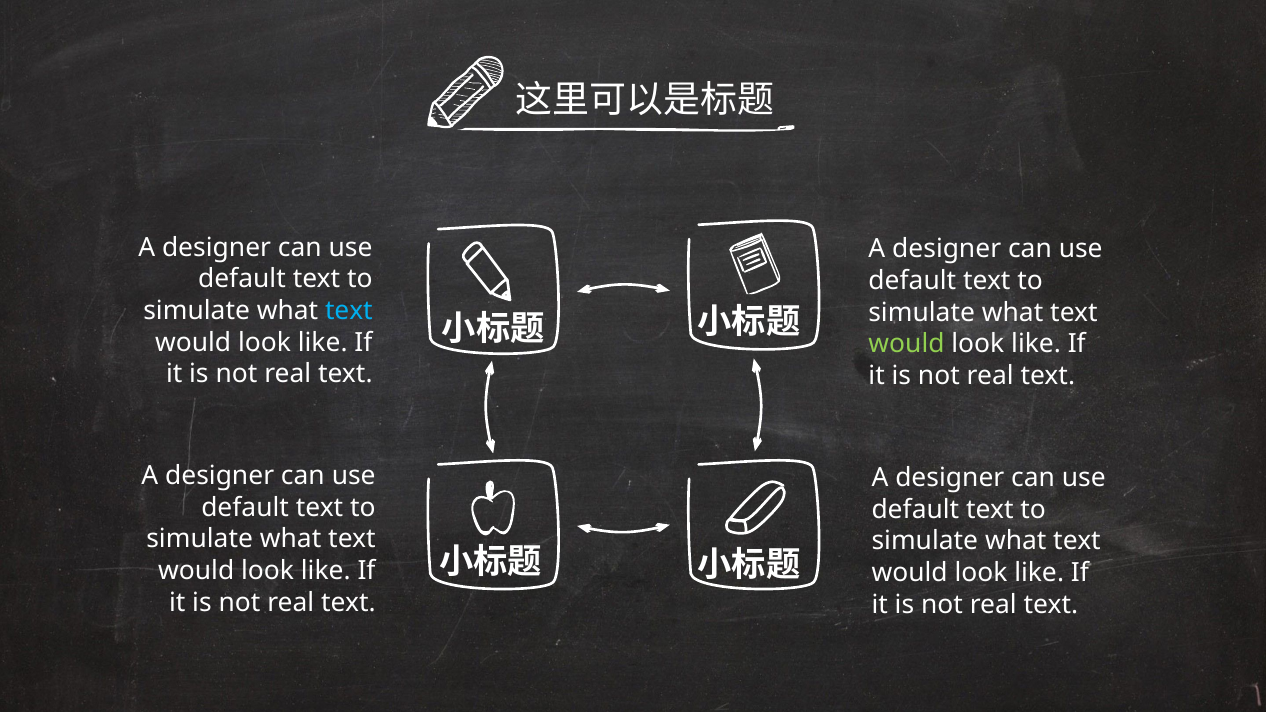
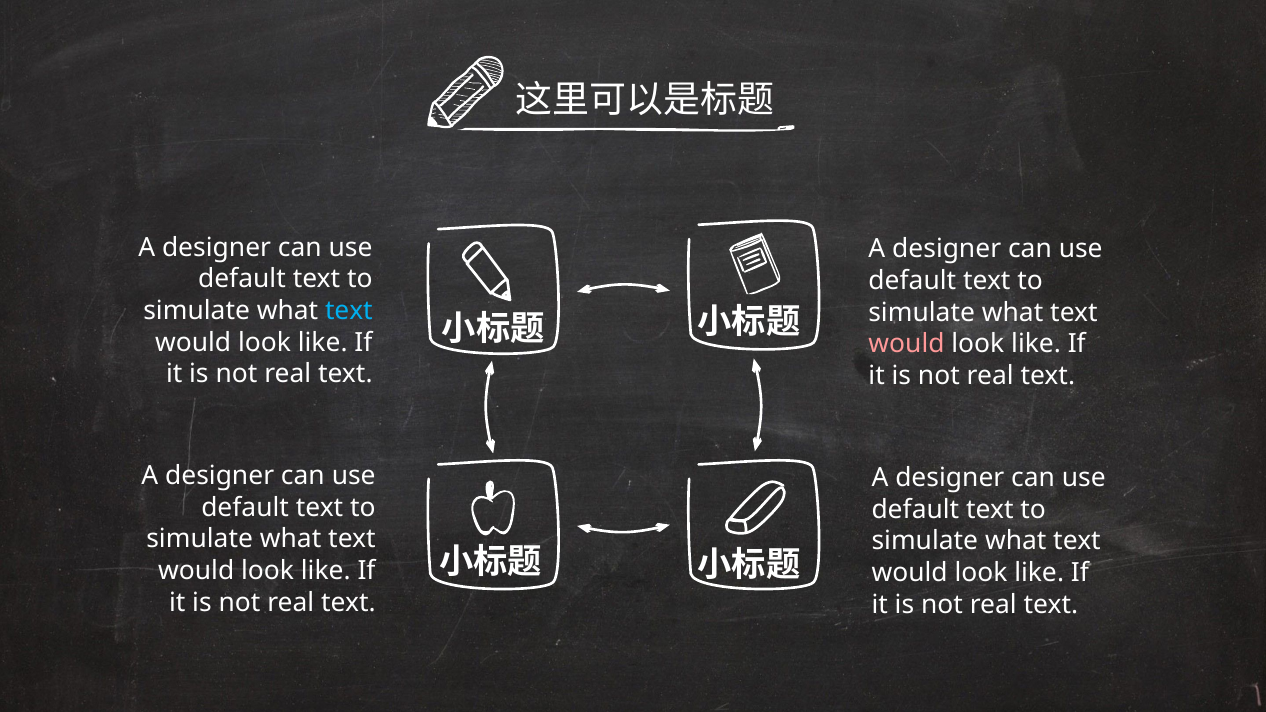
would at (907, 344) colour: light green -> pink
